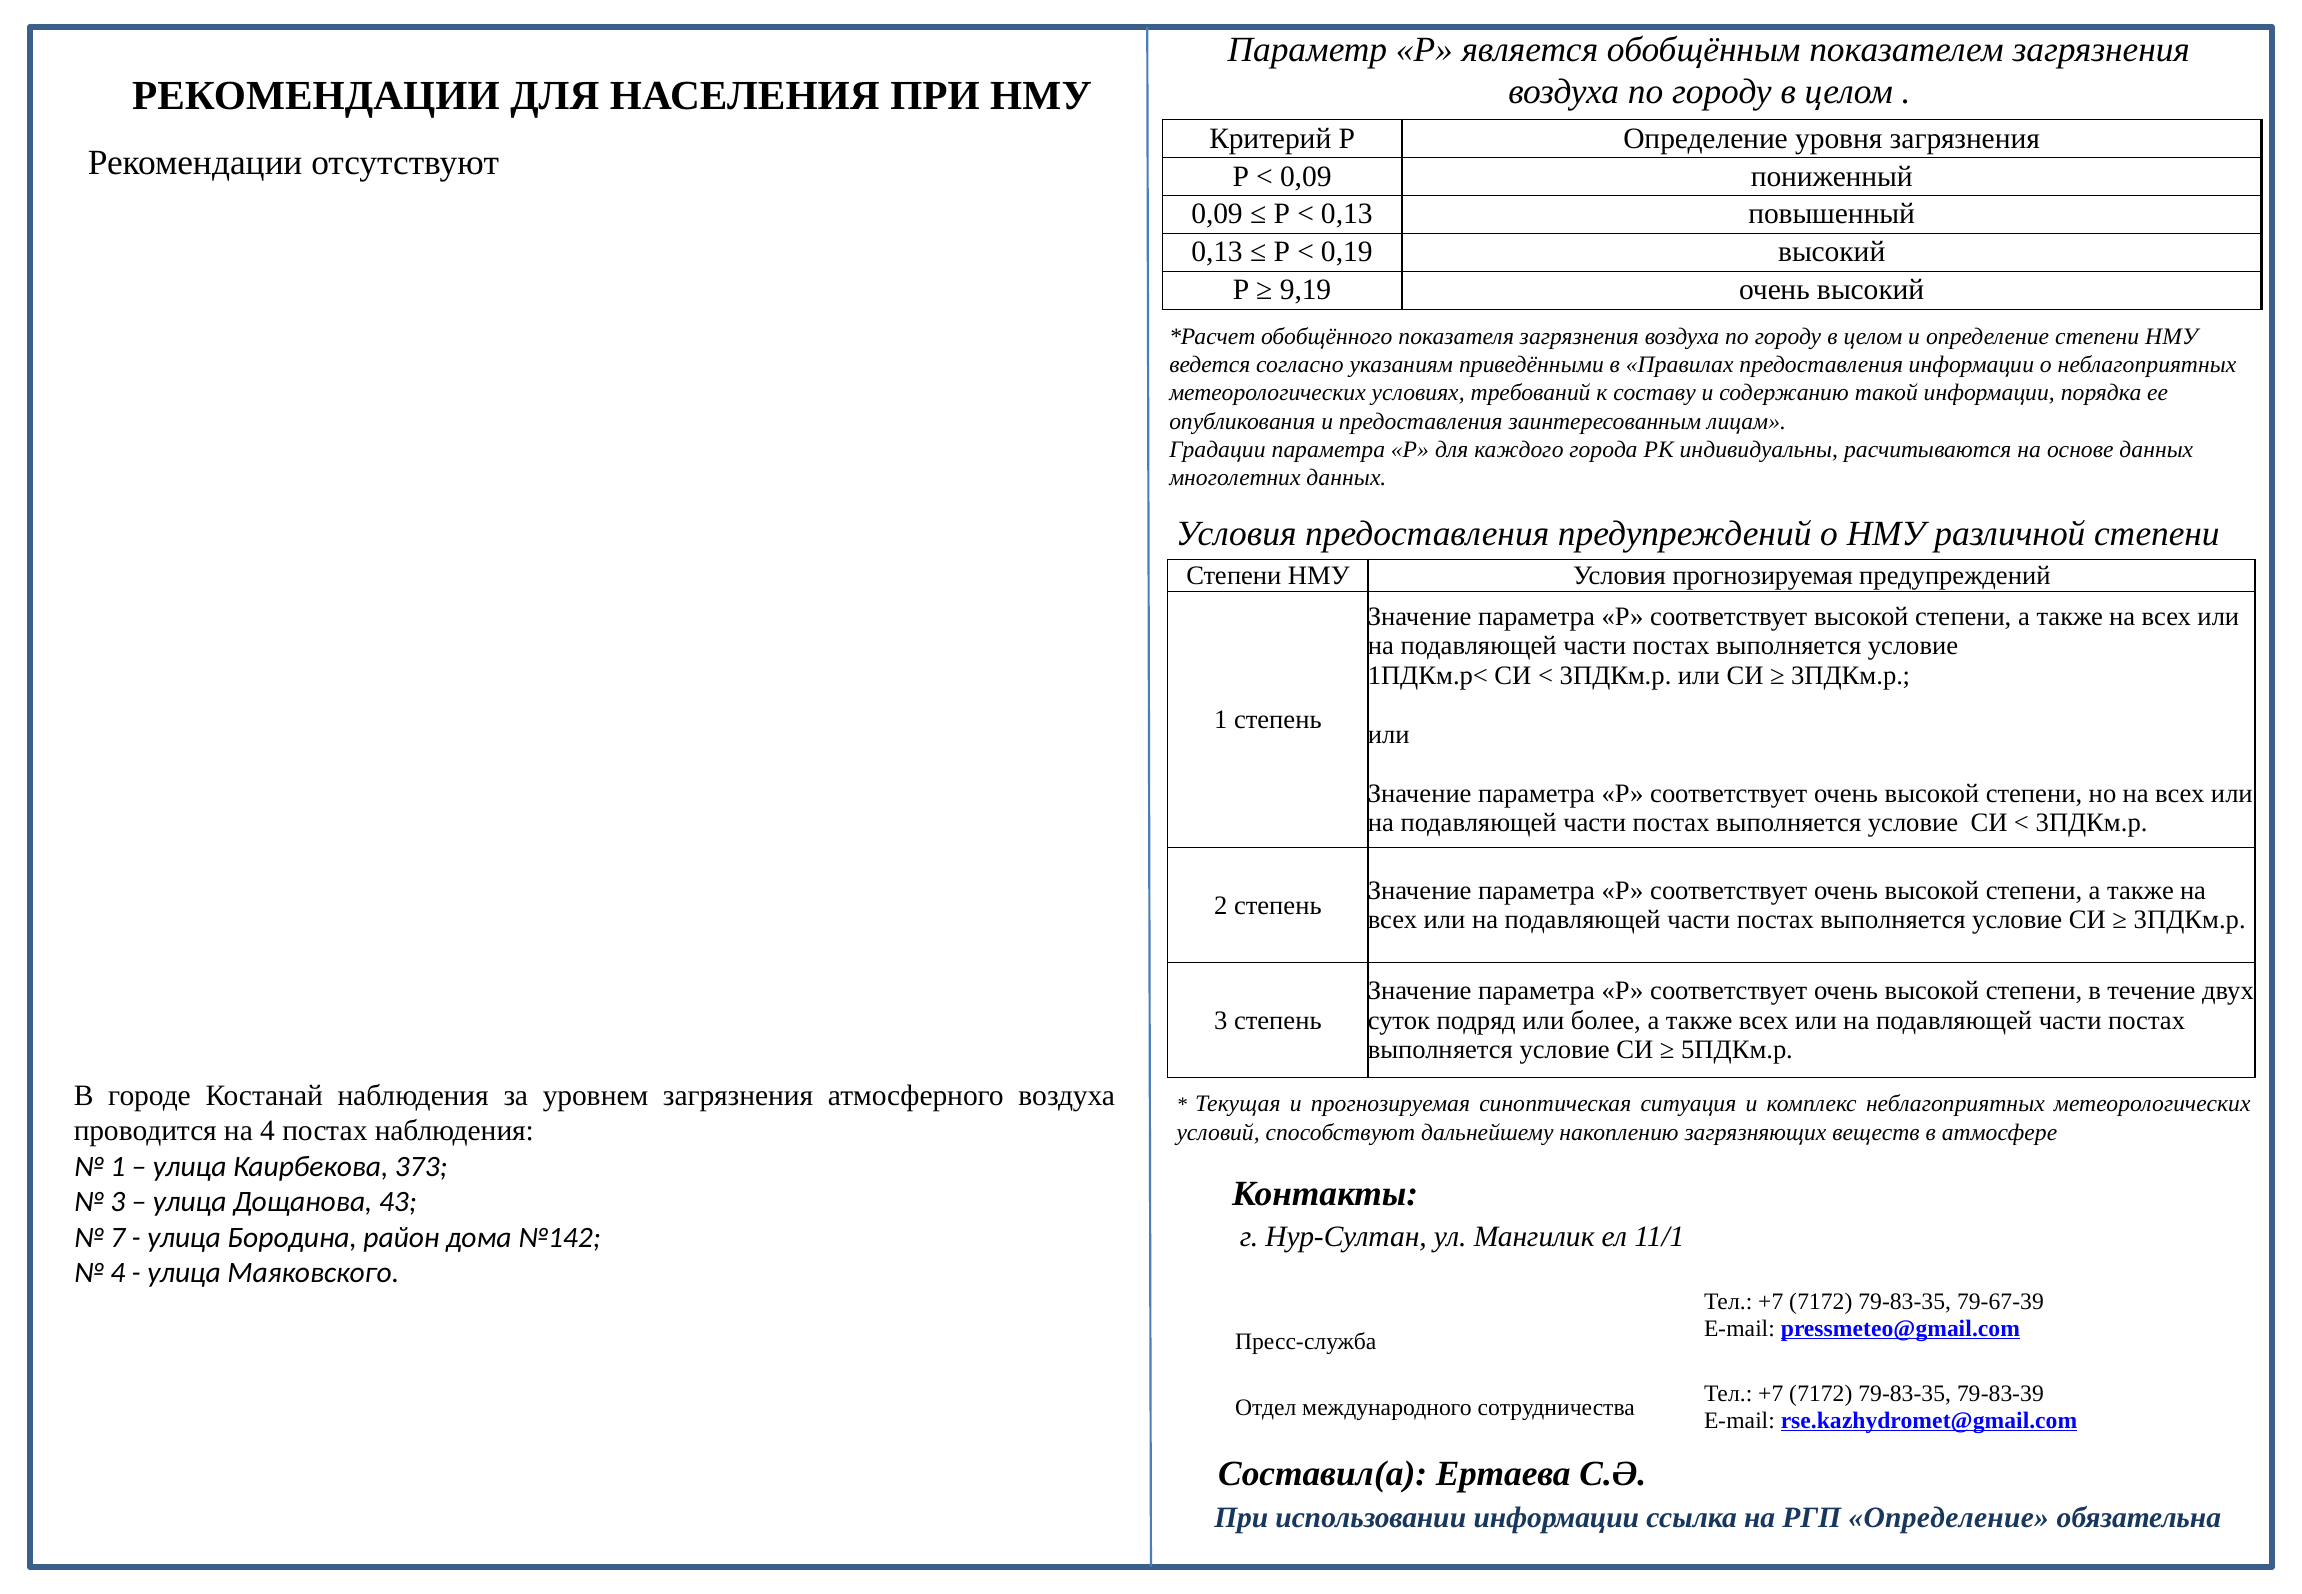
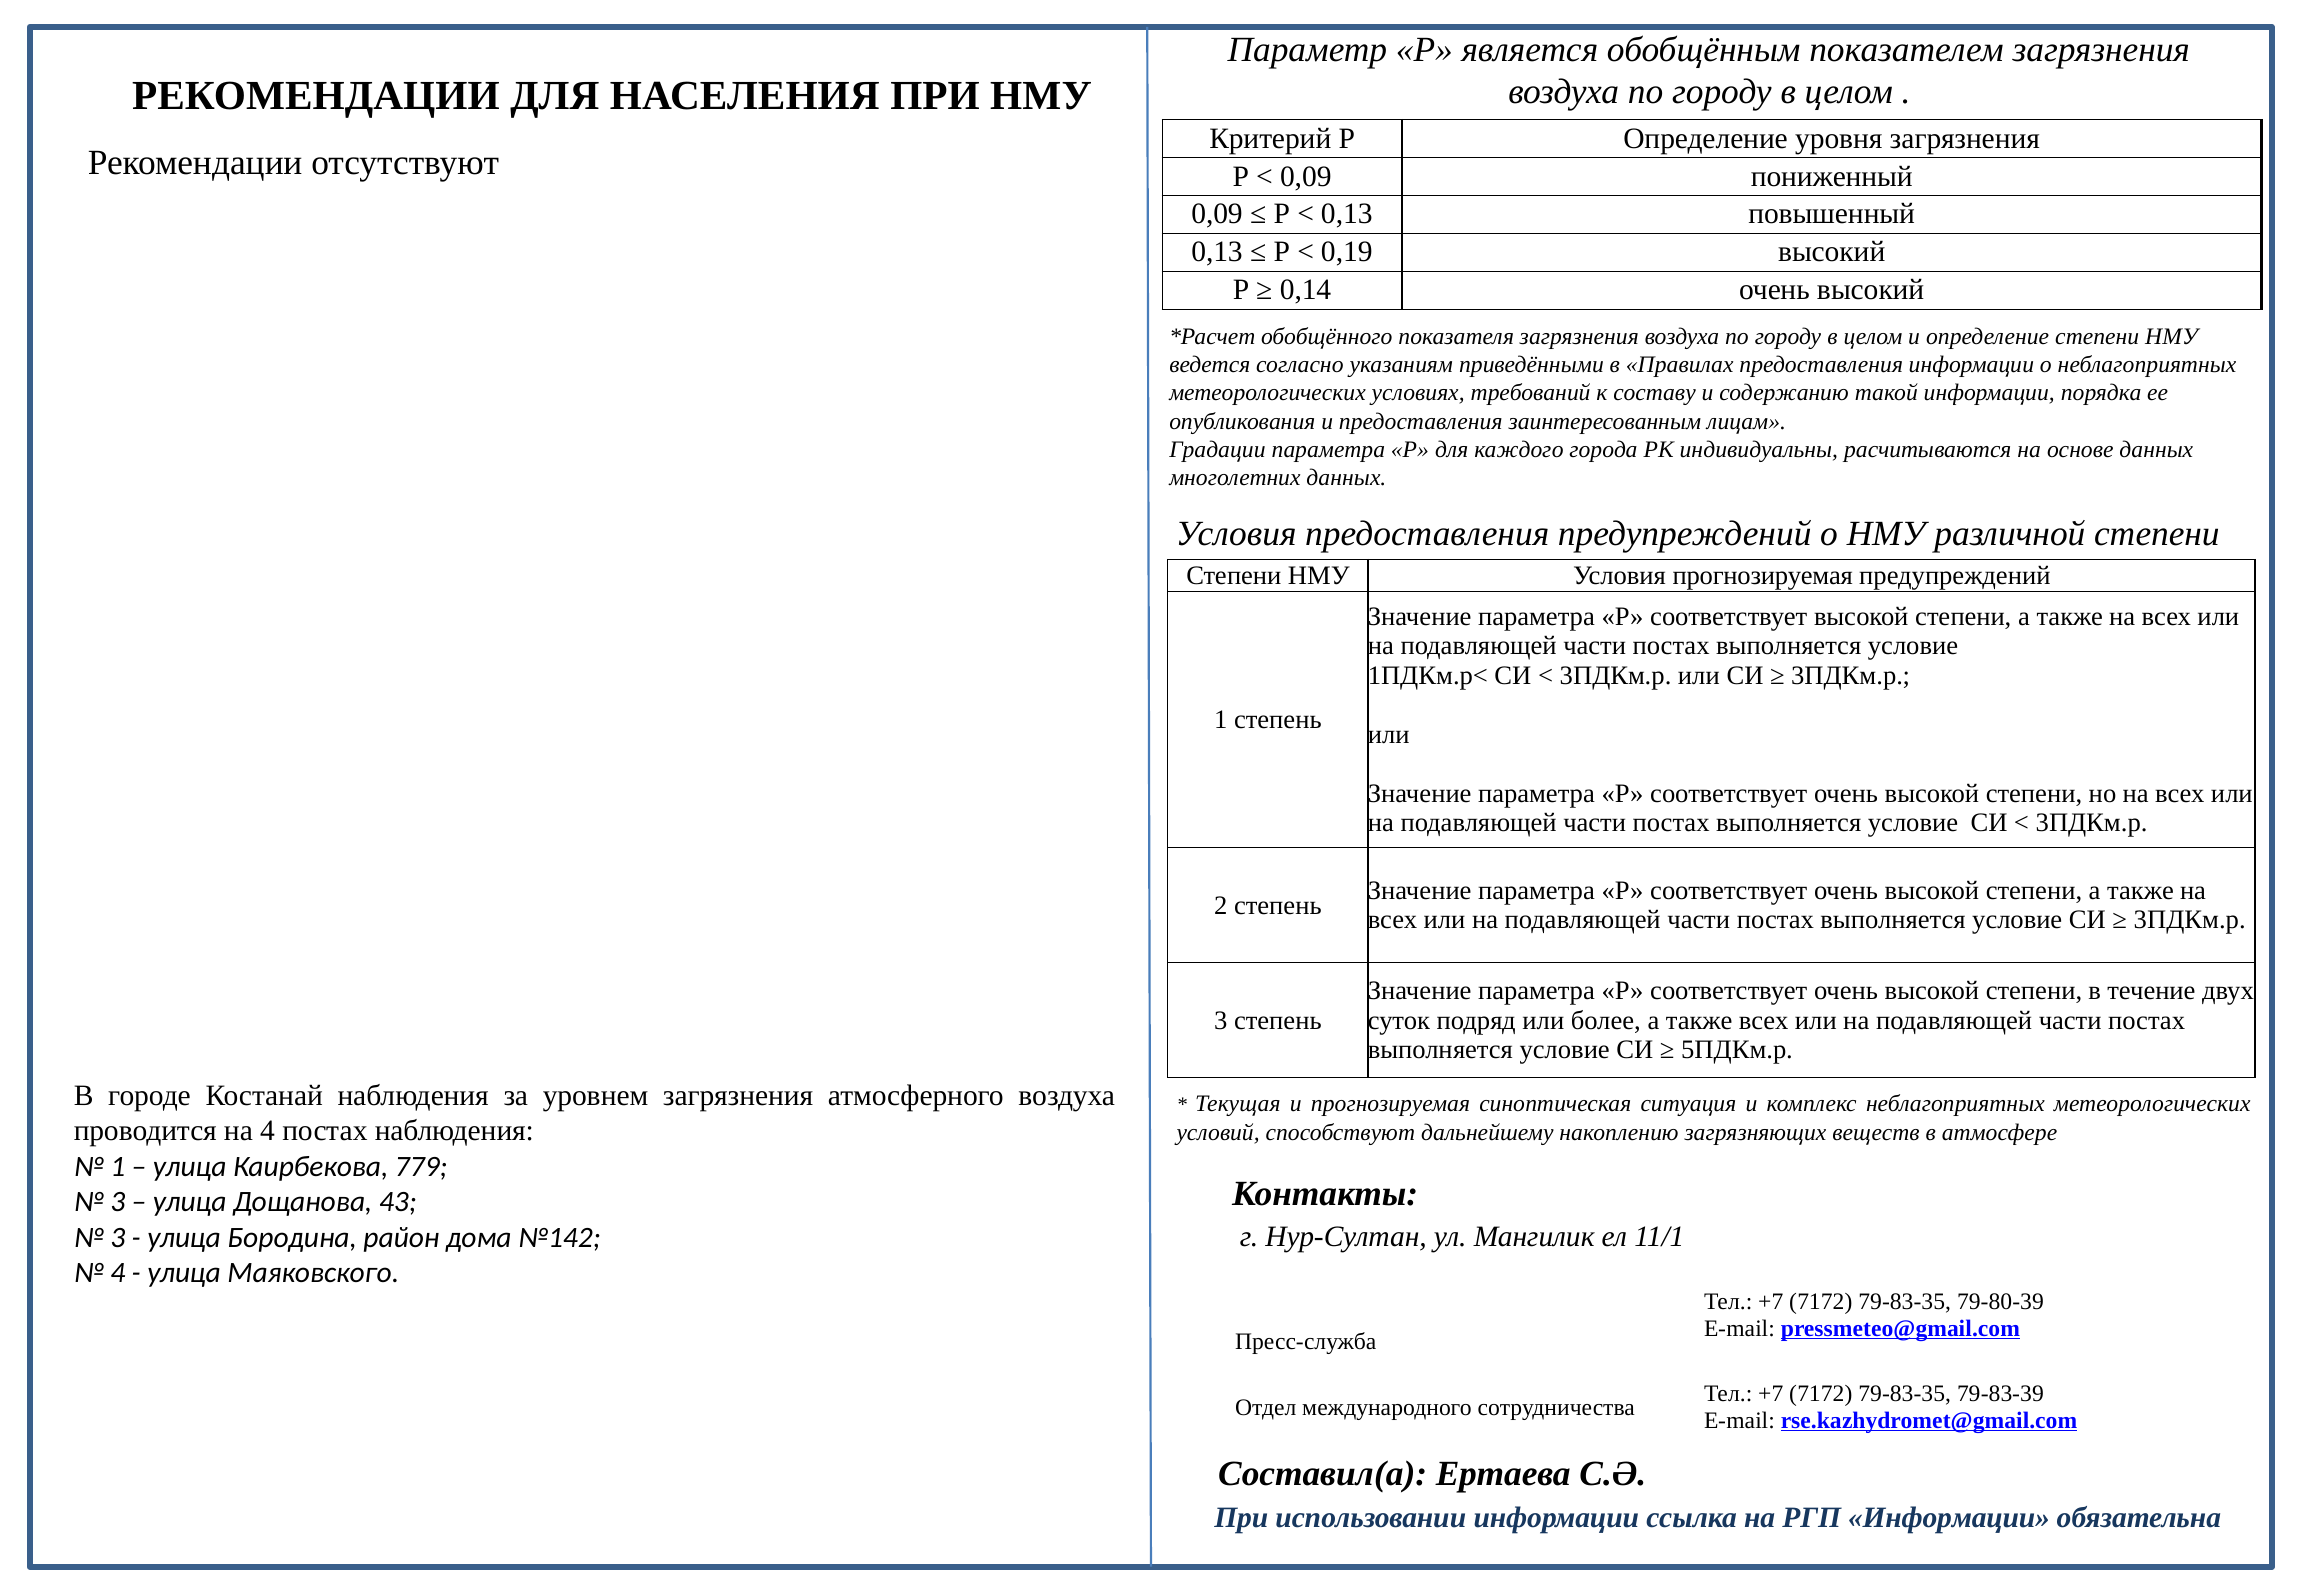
9,19: 9,19 -> 0,14
373: 373 -> 779
7 at (118, 1237): 7 -> 3
79-67-39: 79-67-39 -> 79-80-39
РГП Определение: Определение -> Информации
